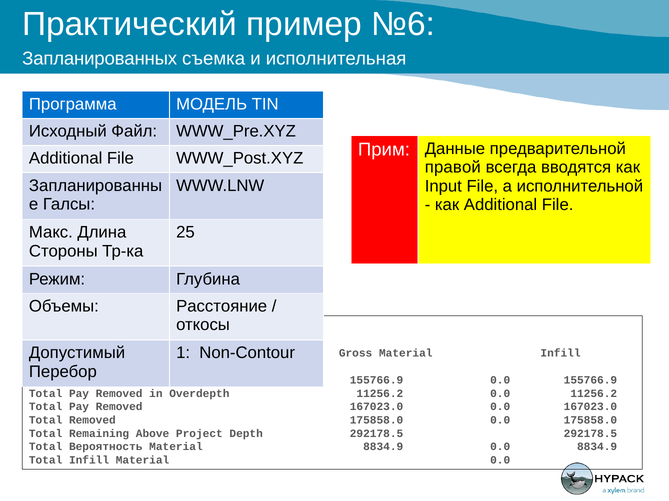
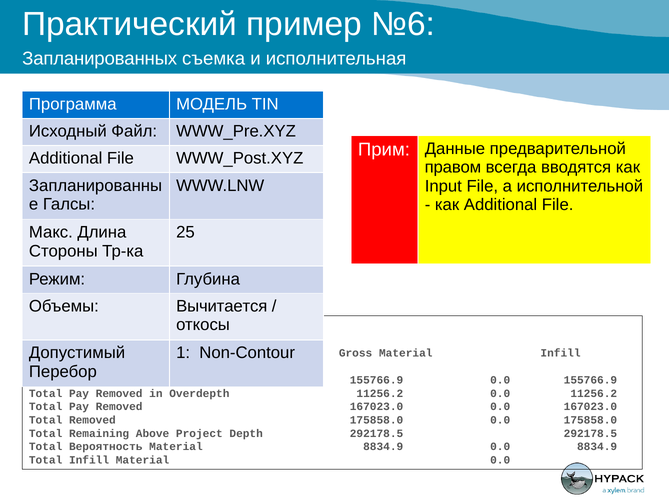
правой: правой -> правом
Расстояние: Расстояние -> Вычитается
